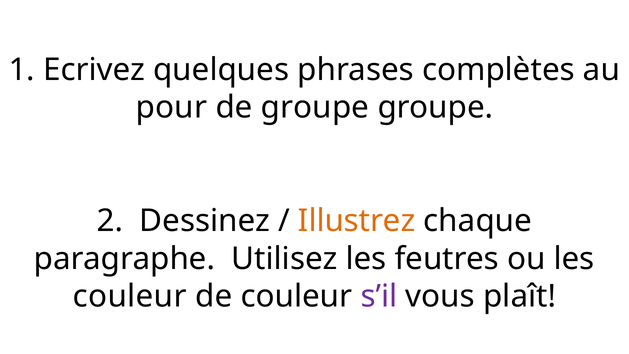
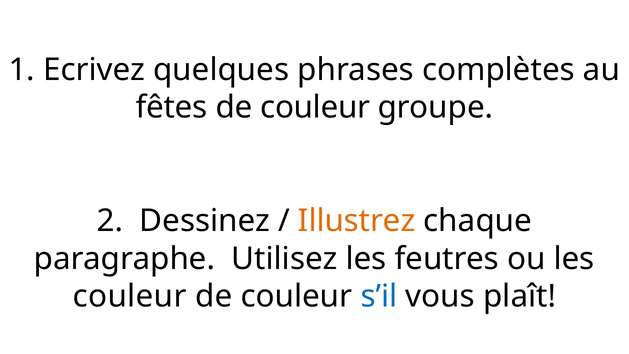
pour: pour -> fêtes
groupe at (315, 108): groupe -> couleur
s’il colour: purple -> blue
